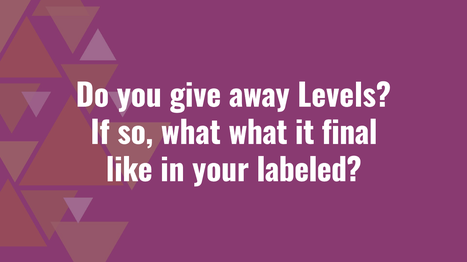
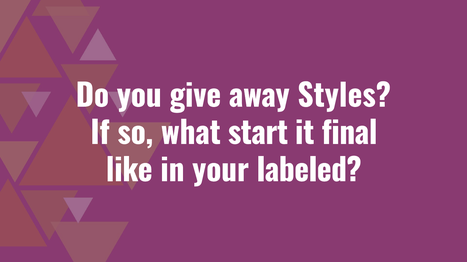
Levels: Levels -> Styles
what what: what -> start
